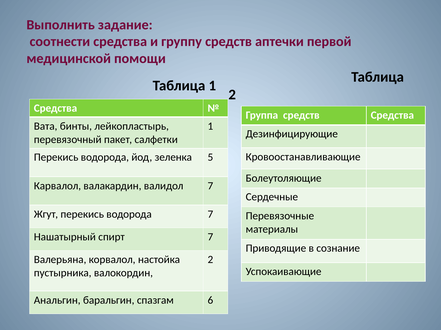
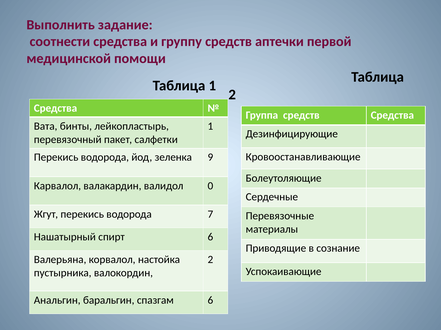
5: 5 -> 9
валидол 7: 7 -> 0
спирт 7: 7 -> 6
